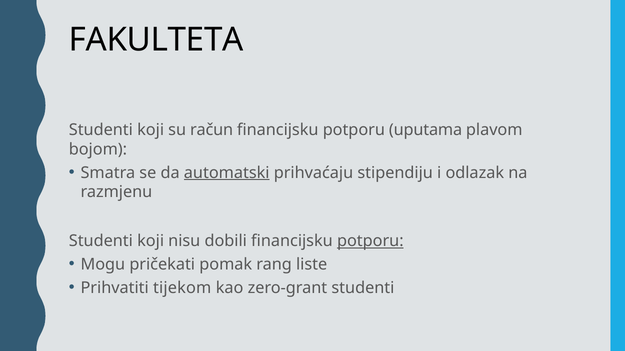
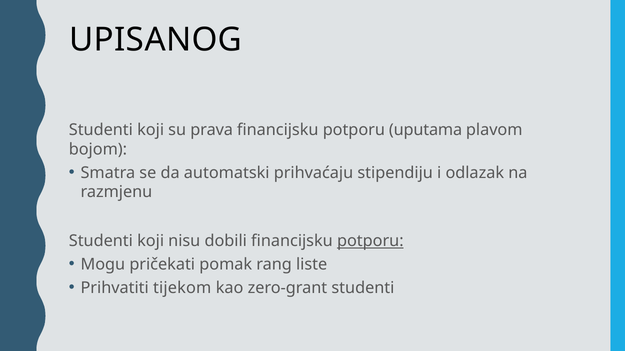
FAKULTETA: FAKULTETA -> UPISANOG
račun: račun -> prava
automatski underline: present -> none
